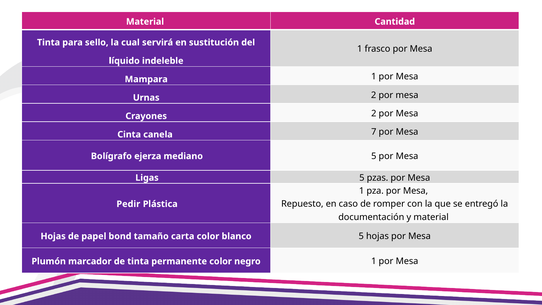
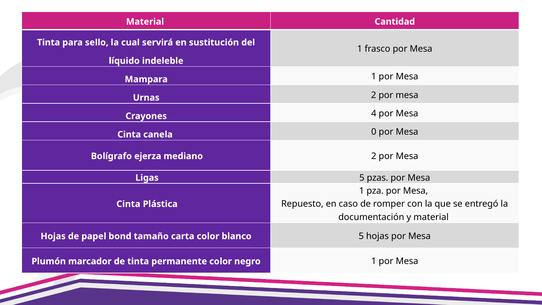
2 at (374, 113): 2 -> 4
7: 7 -> 0
mediano 5: 5 -> 2
Pedir at (128, 204): Pedir -> Cinta
